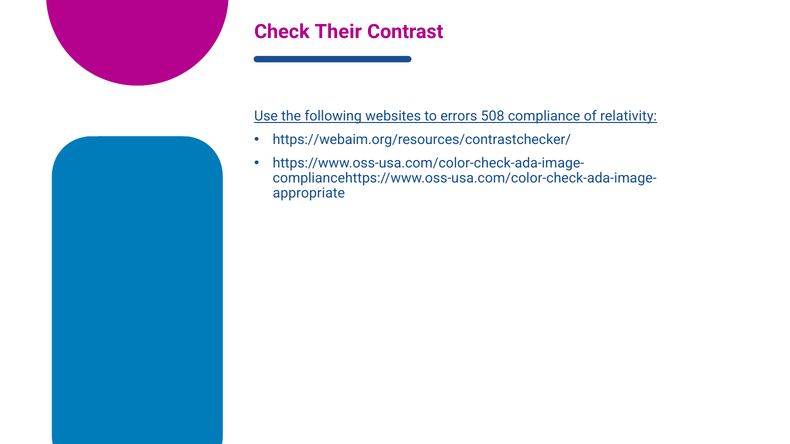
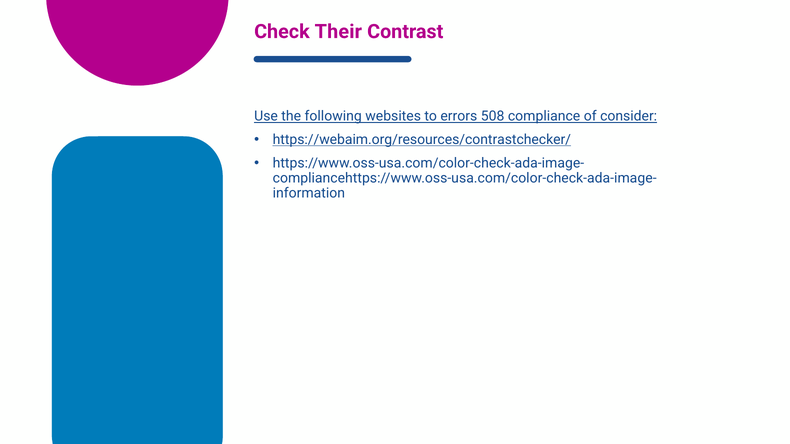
relativity: relativity -> consider
https://webaim.org/resources/contrastchecker/ underline: none -> present
appropriate: appropriate -> information
